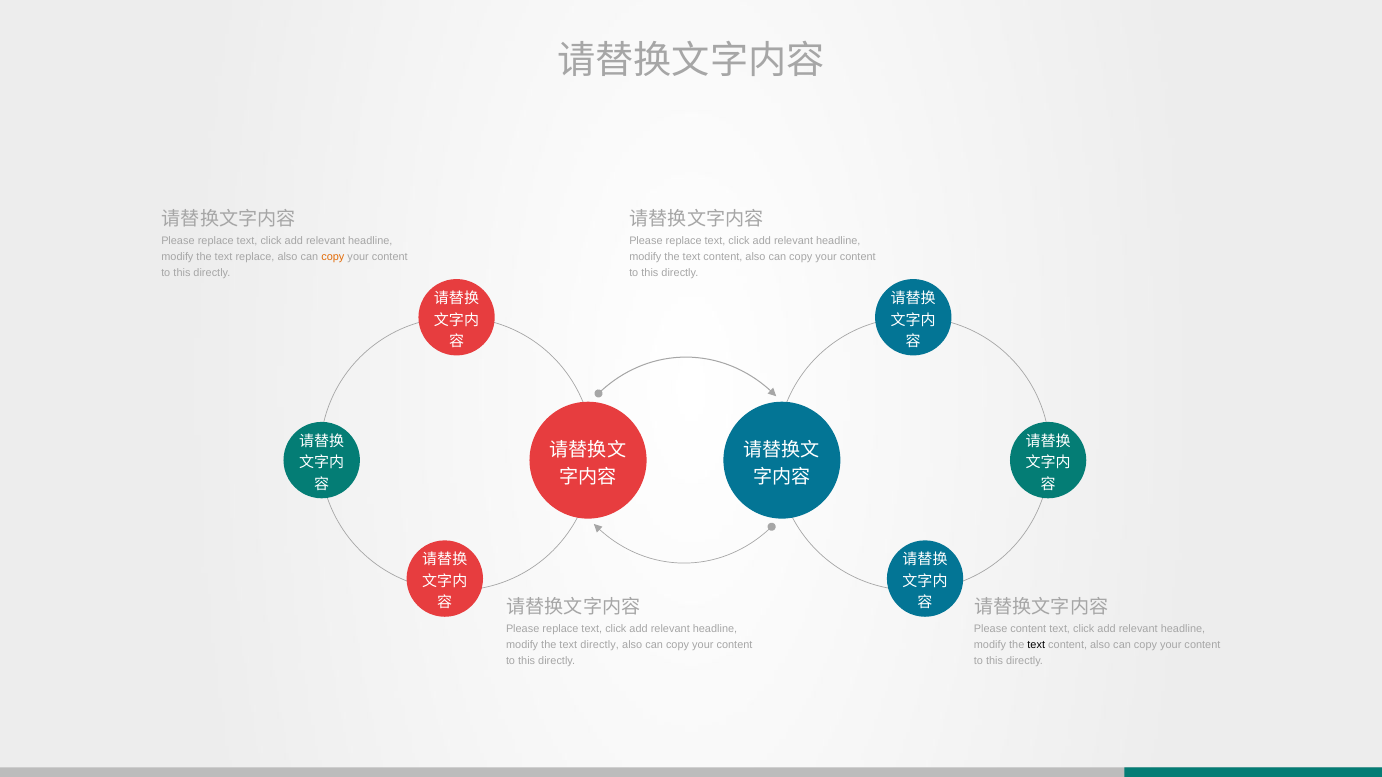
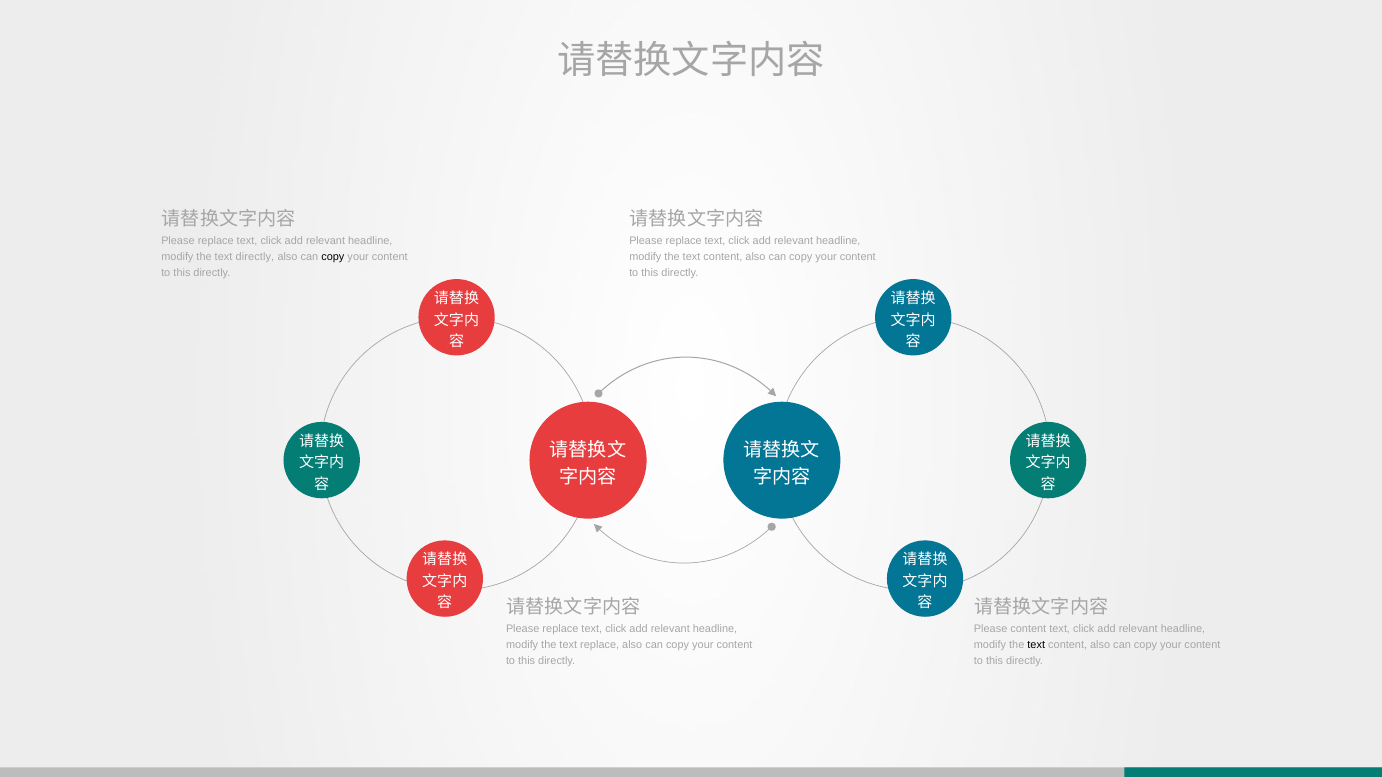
text replace: replace -> directly
copy at (333, 257) colour: orange -> black
text directly: directly -> replace
